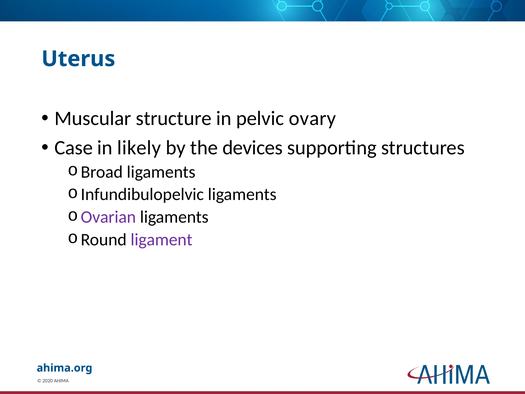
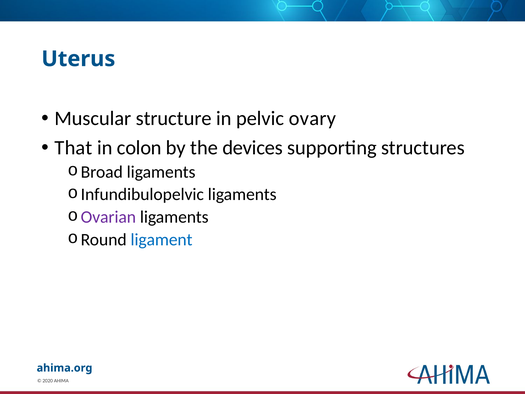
Case: Case -> That
likely: likely -> colon
ligament colour: purple -> blue
